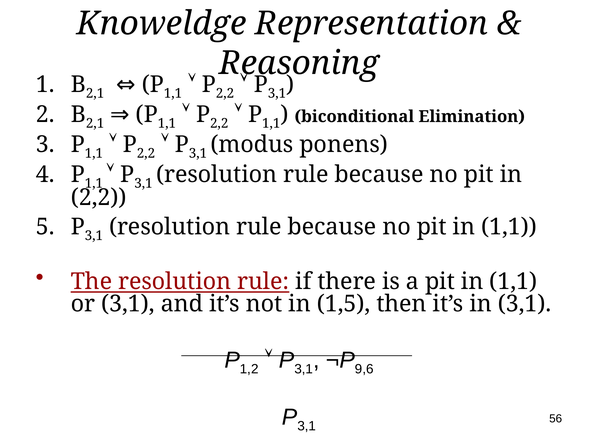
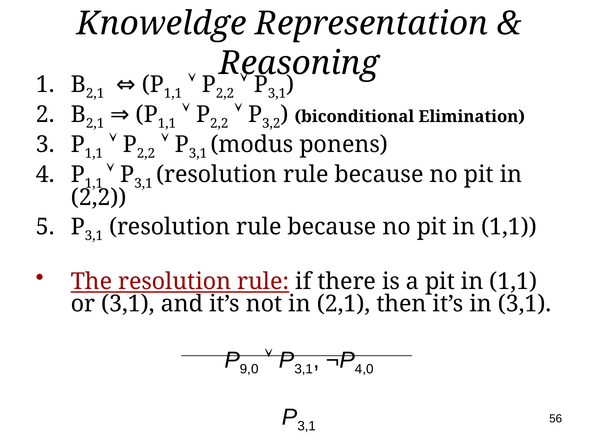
1,1 at (271, 124): 1,1 -> 3,2
in 1,5: 1,5 -> 2,1
1,2: 1,2 -> 9,0
9,6: 9,6 -> 4,0
